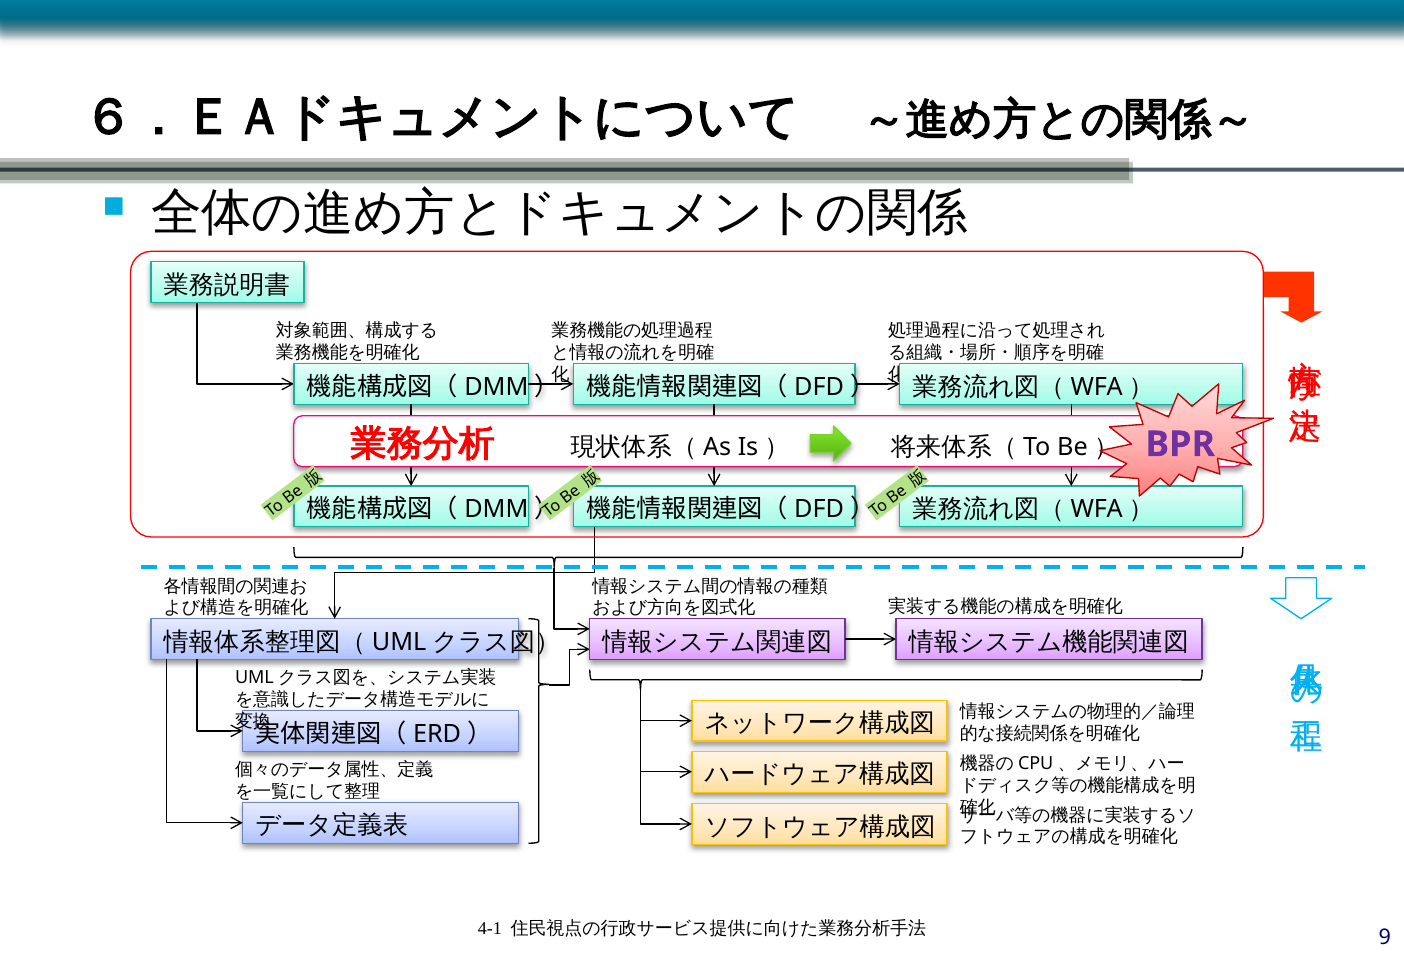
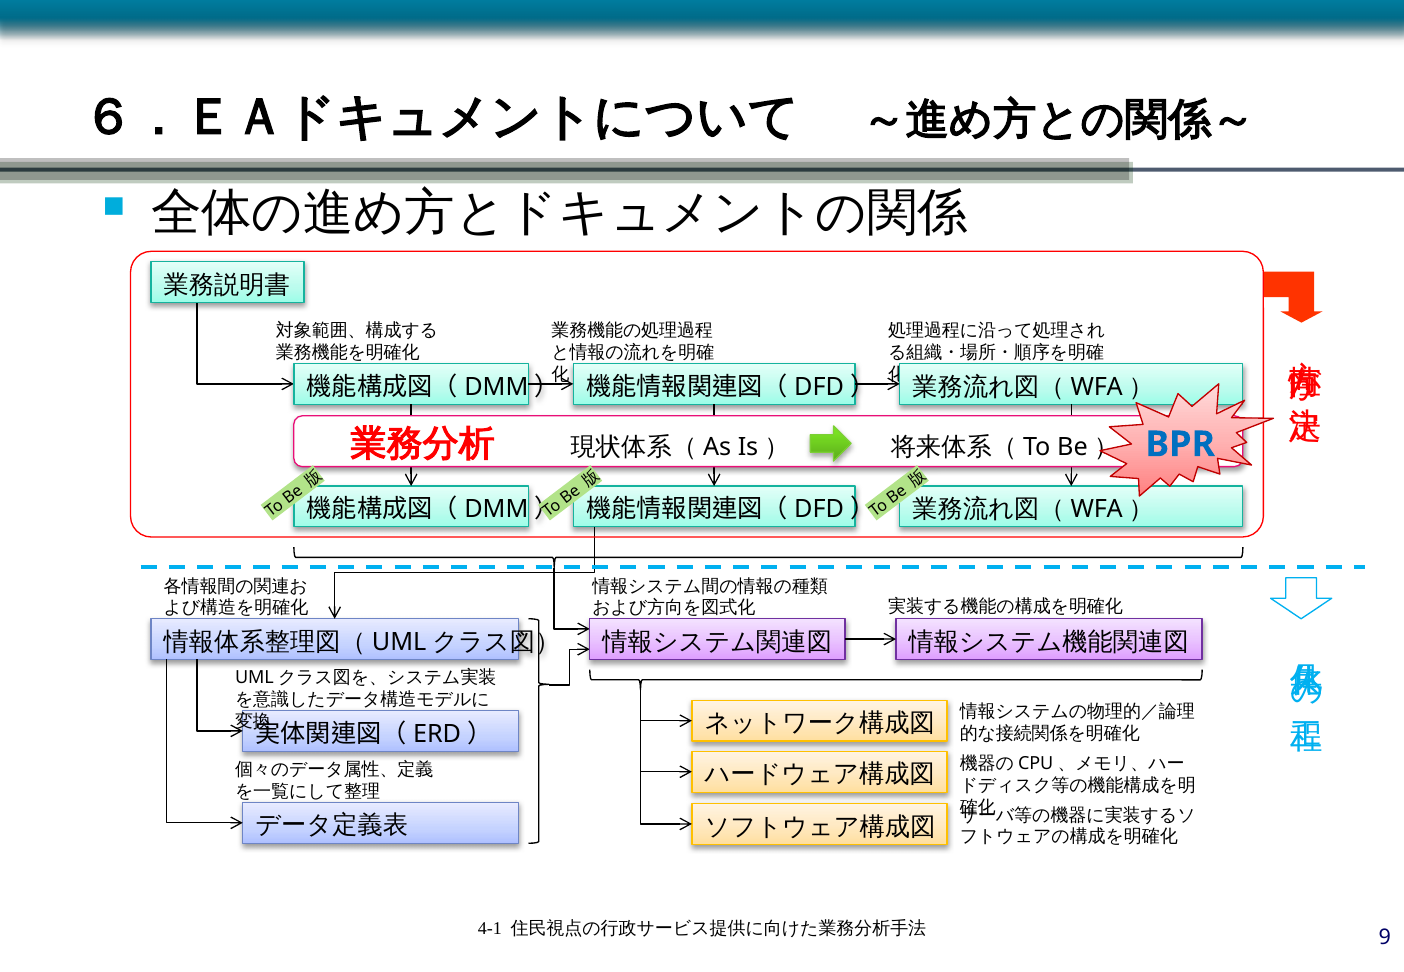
BPR colour: purple -> blue
